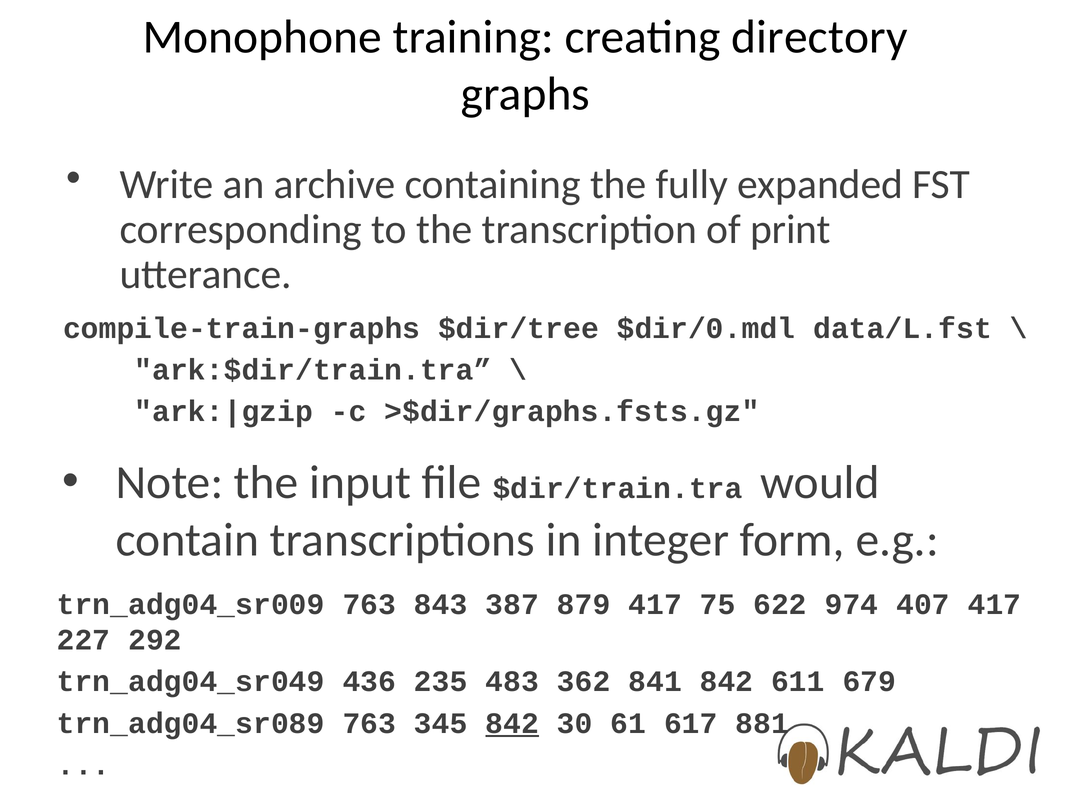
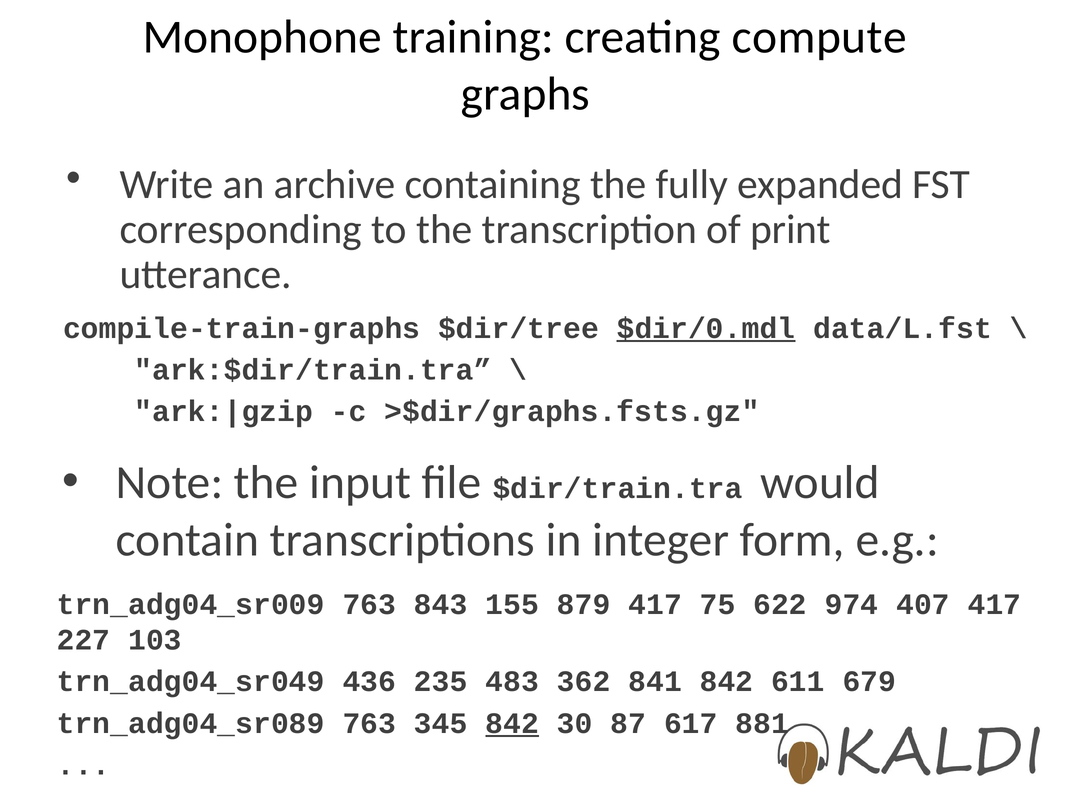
directory: directory -> compute
$dir/0.mdl underline: none -> present
387: 387 -> 155
292: 292 -> 103
61: 61 -> 87
